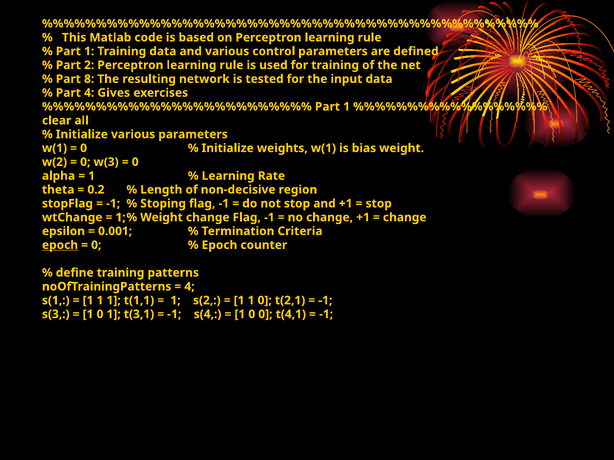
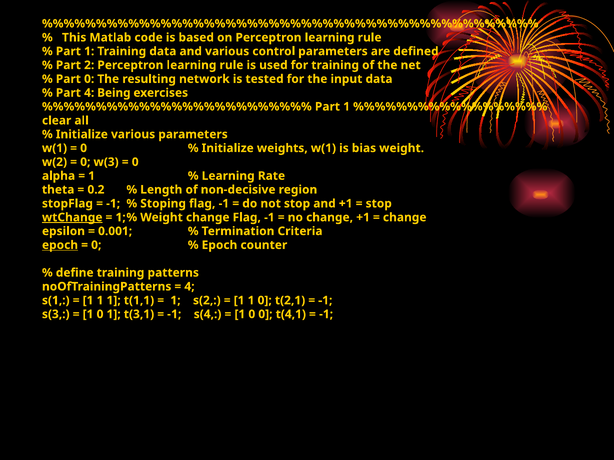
Part 8: 8 -> 0
Gives: Gives -> Being
wtChange underline: none -> present
